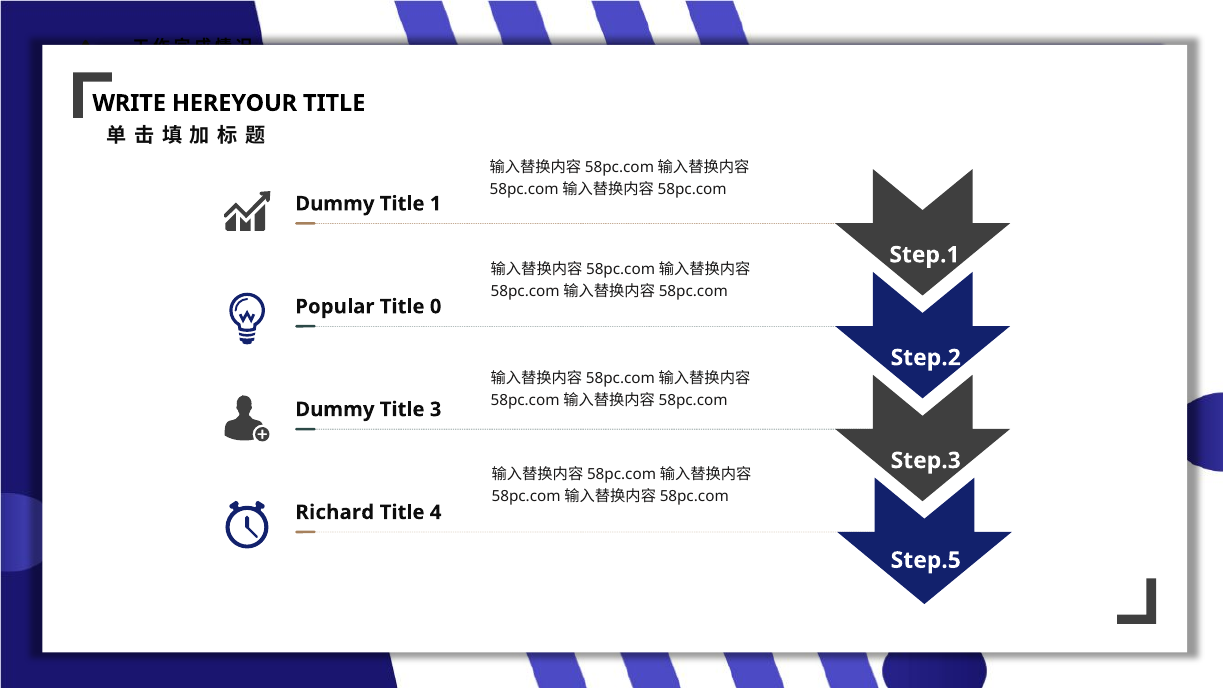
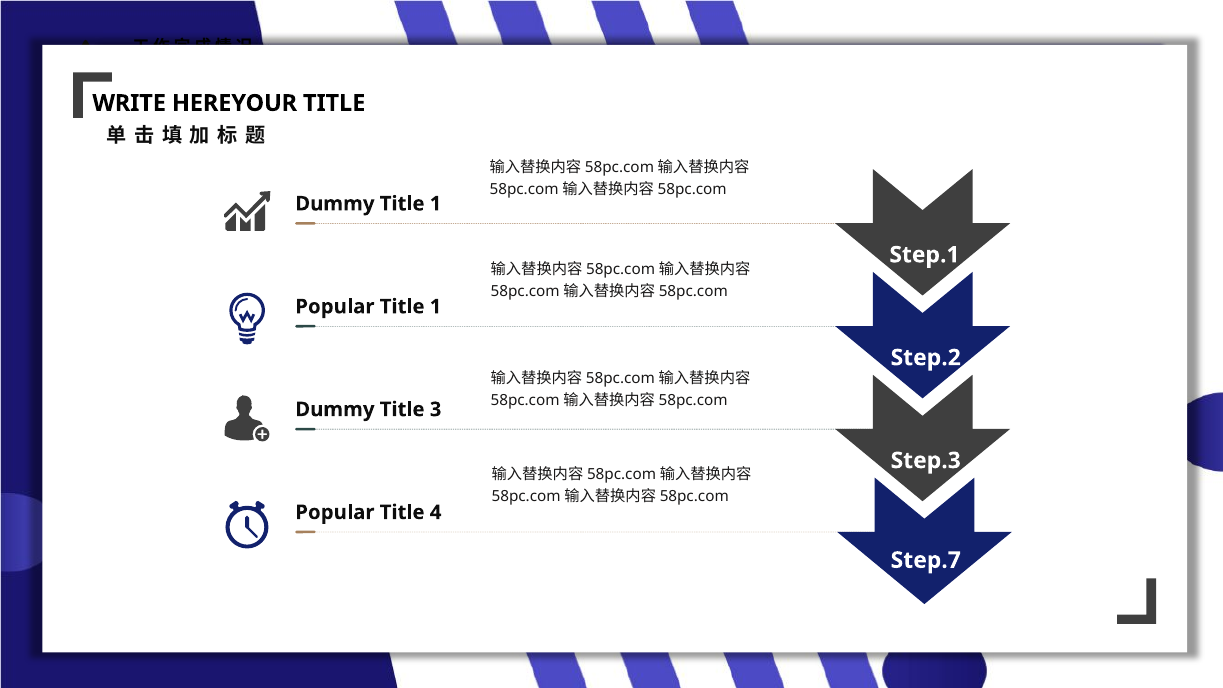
0 at (436, 307): 0 -> 1
Richard at (335, 512): Richard -> Popular
Step.5: Step.5 -> Step.7
